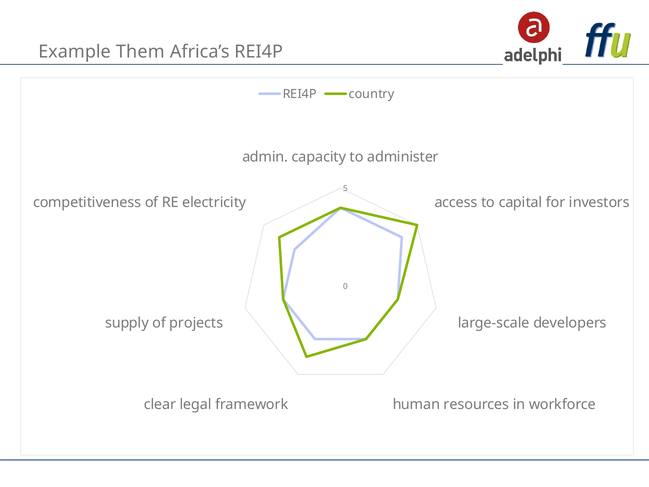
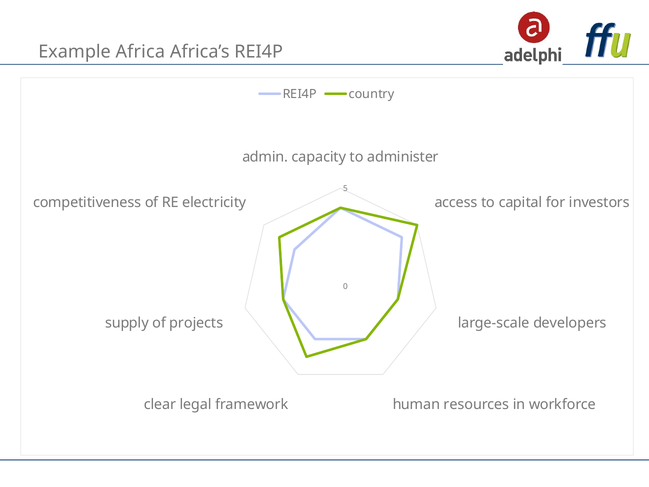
Them: Them -> Africa
